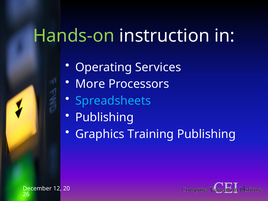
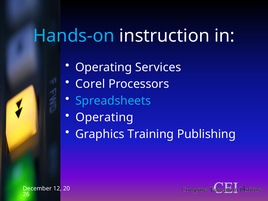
Hands-on colour: light green -> light blue
More: More -> Corel
Publishing at (105, 117): Publishing -> Operating
